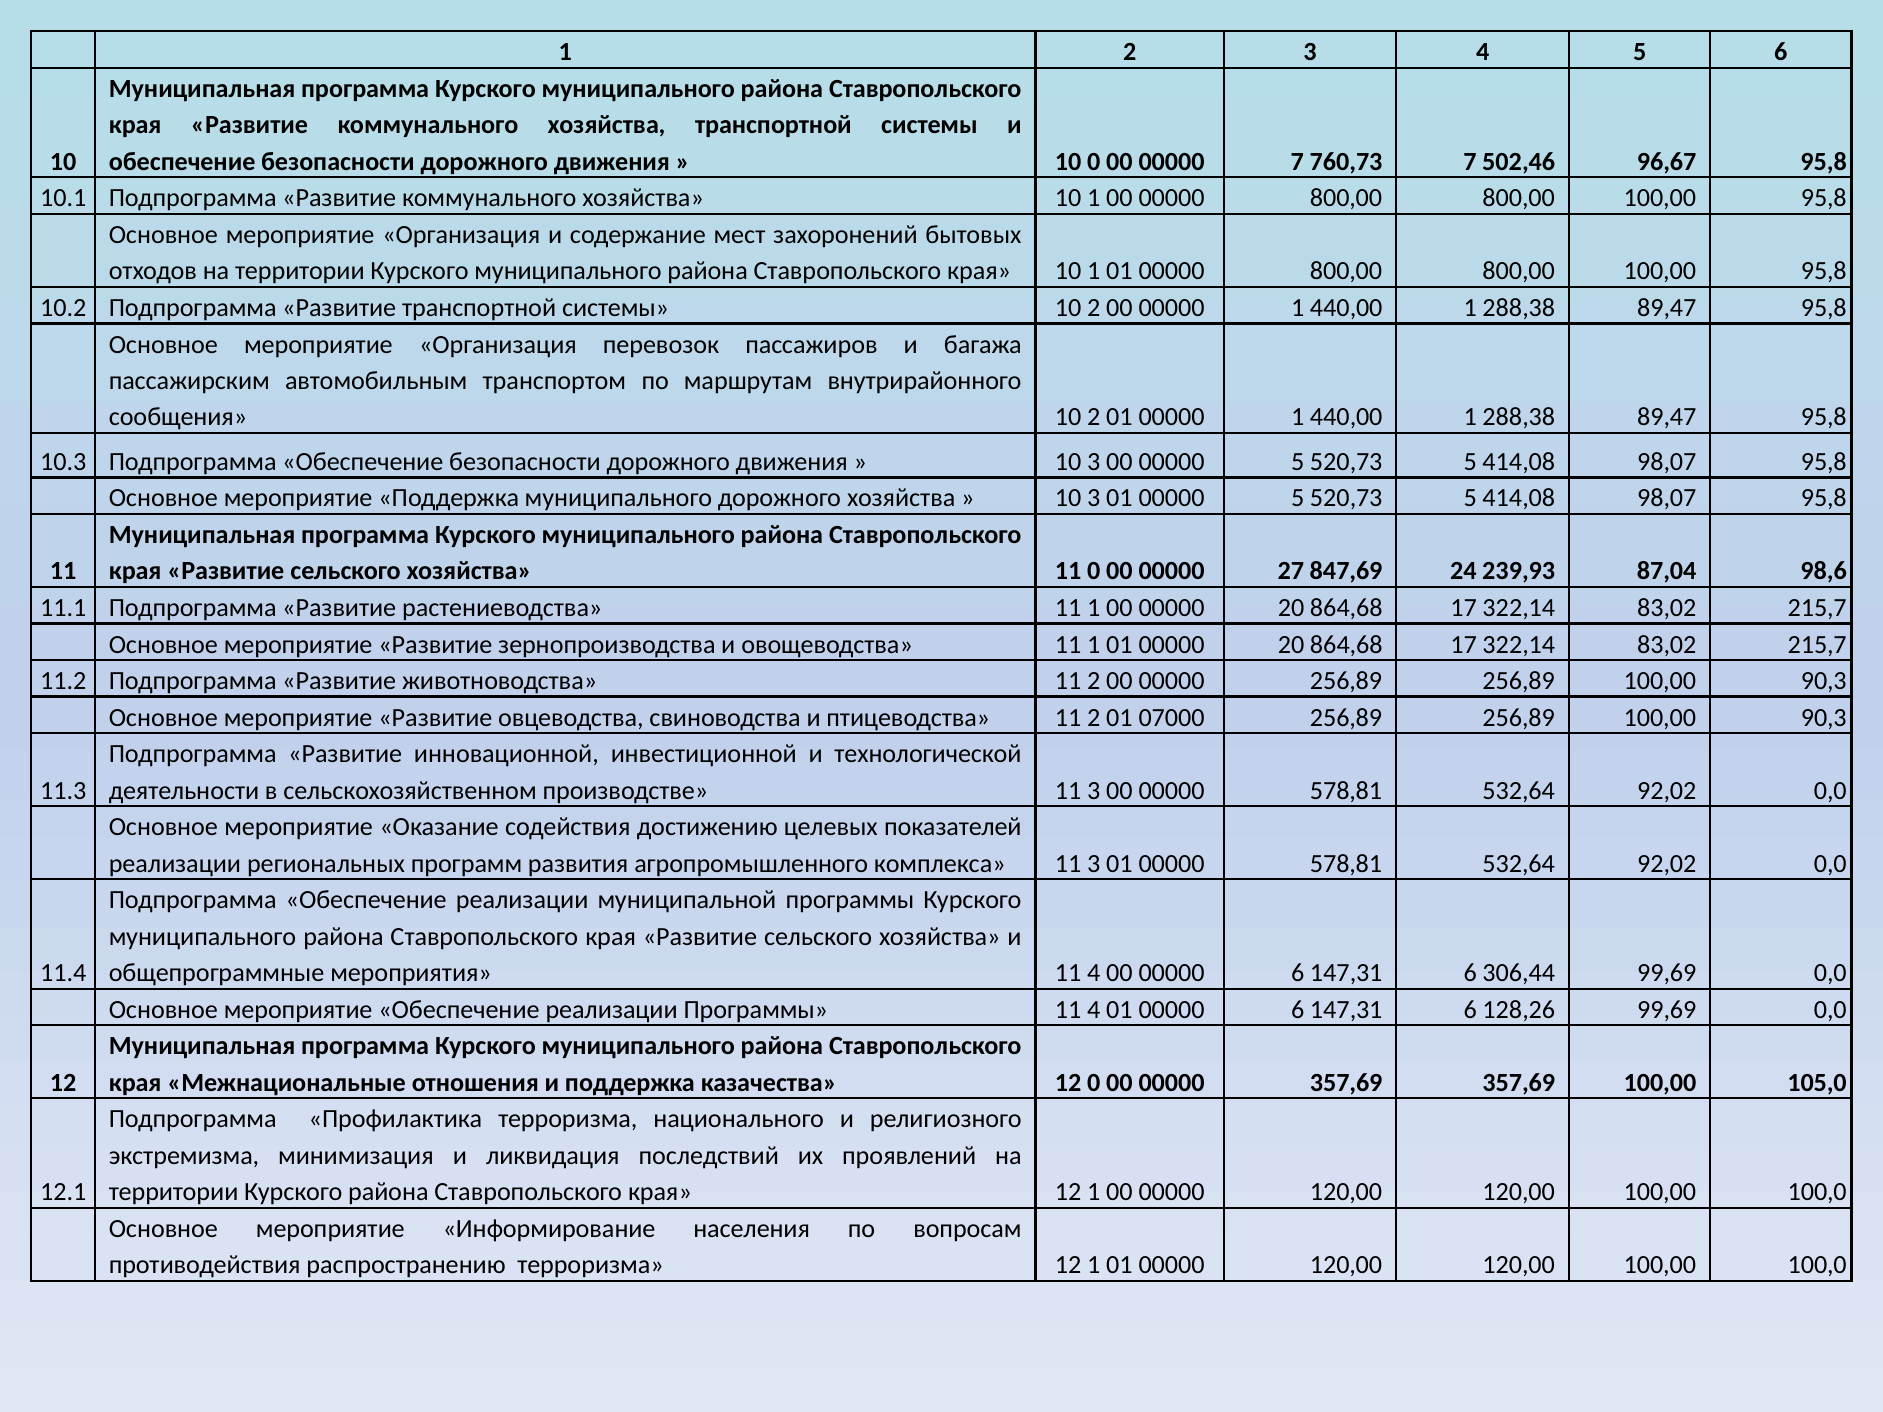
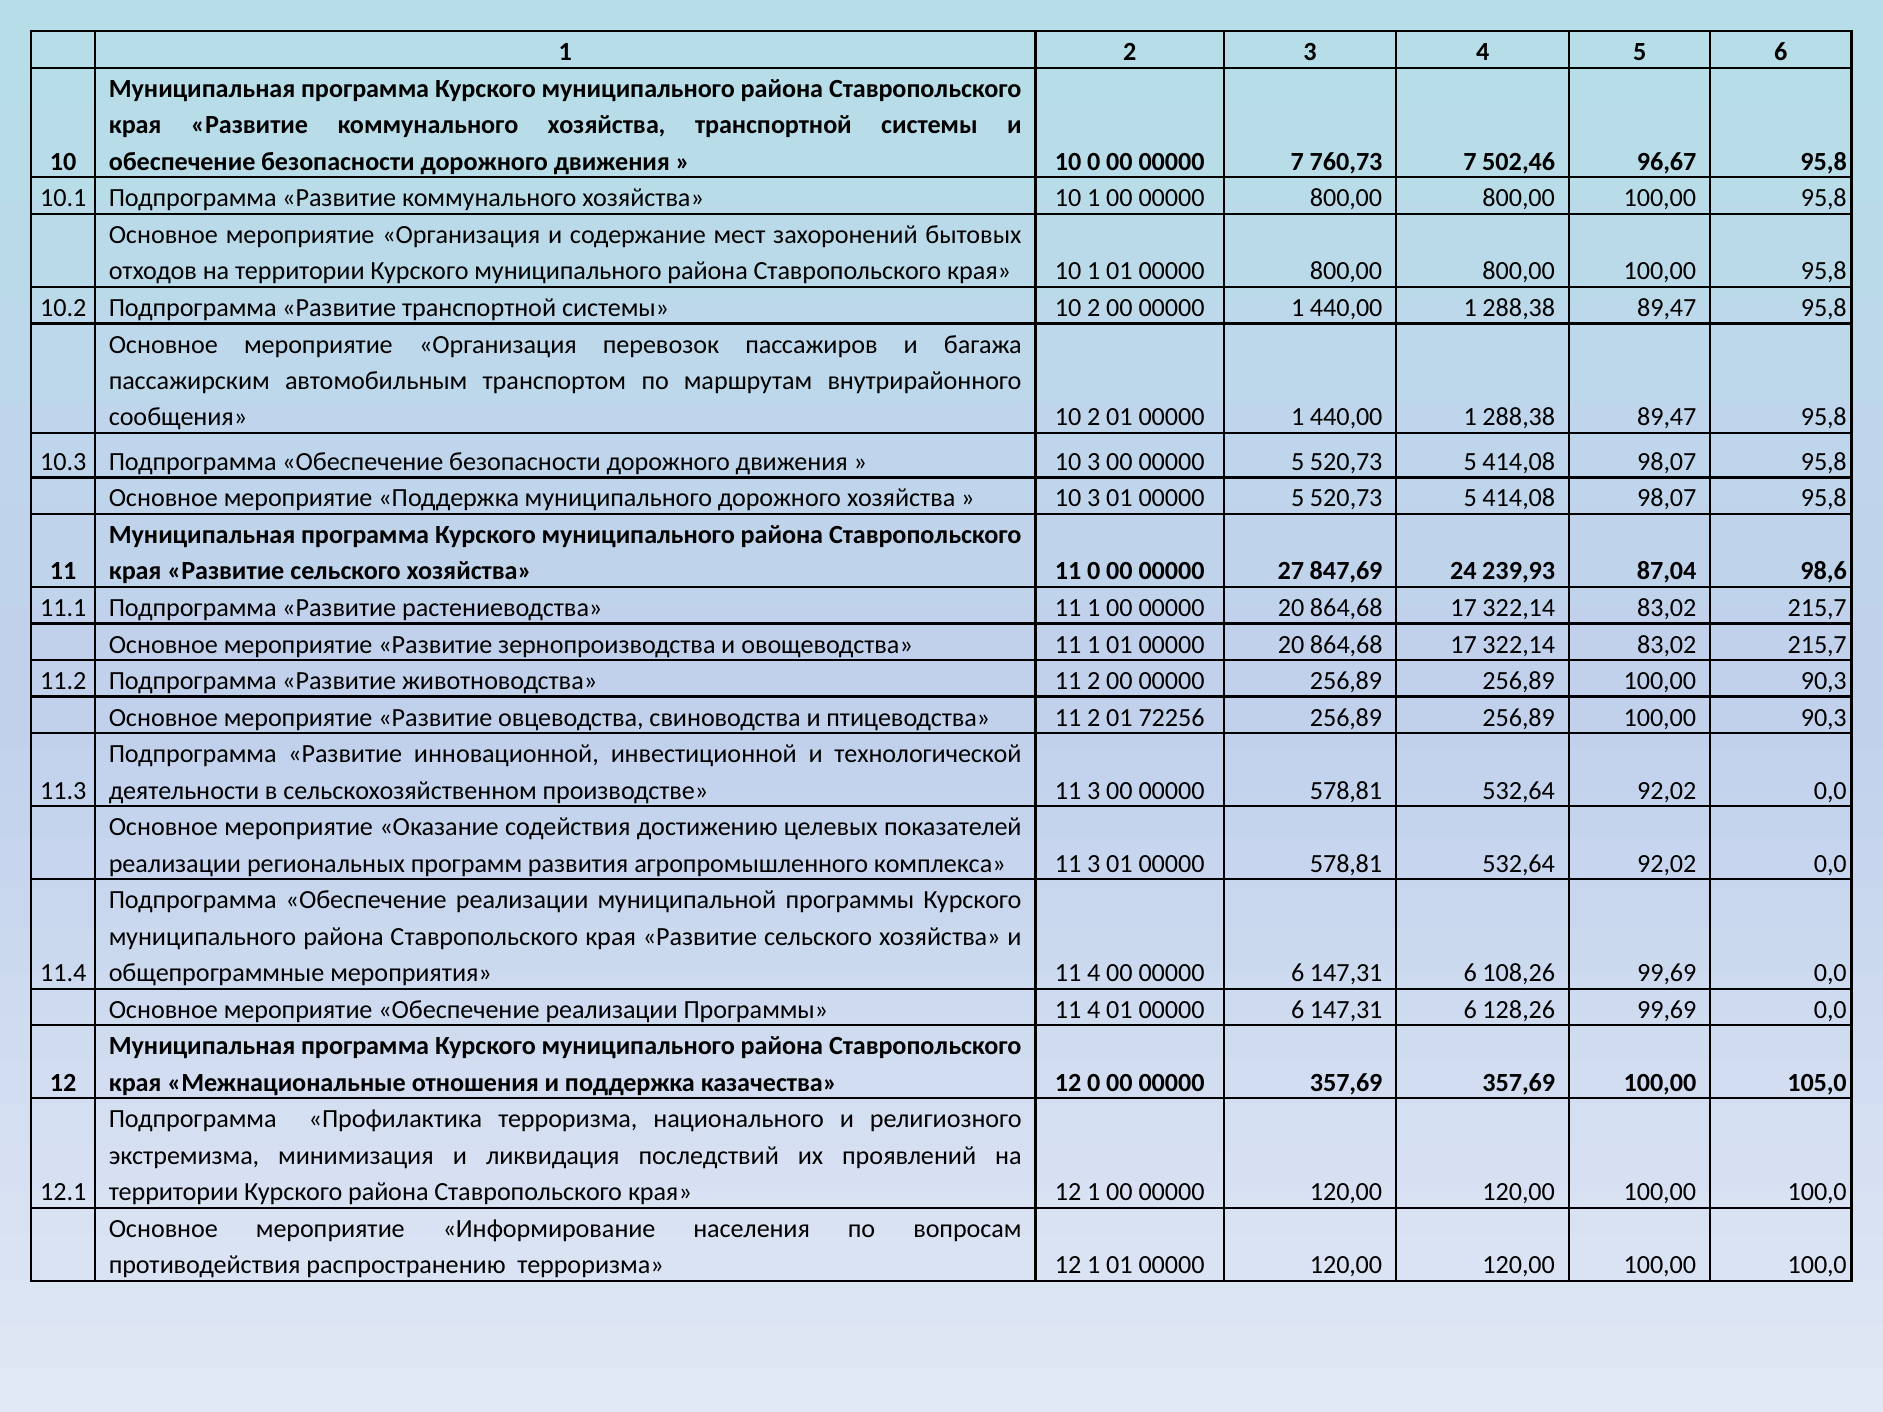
07000: 07000 -> 72256
306,44: 306,44 -> 108,26
